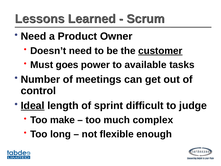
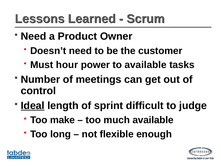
customer underline: present -> none
goes: goes -> hour
much complex: complex -> available
